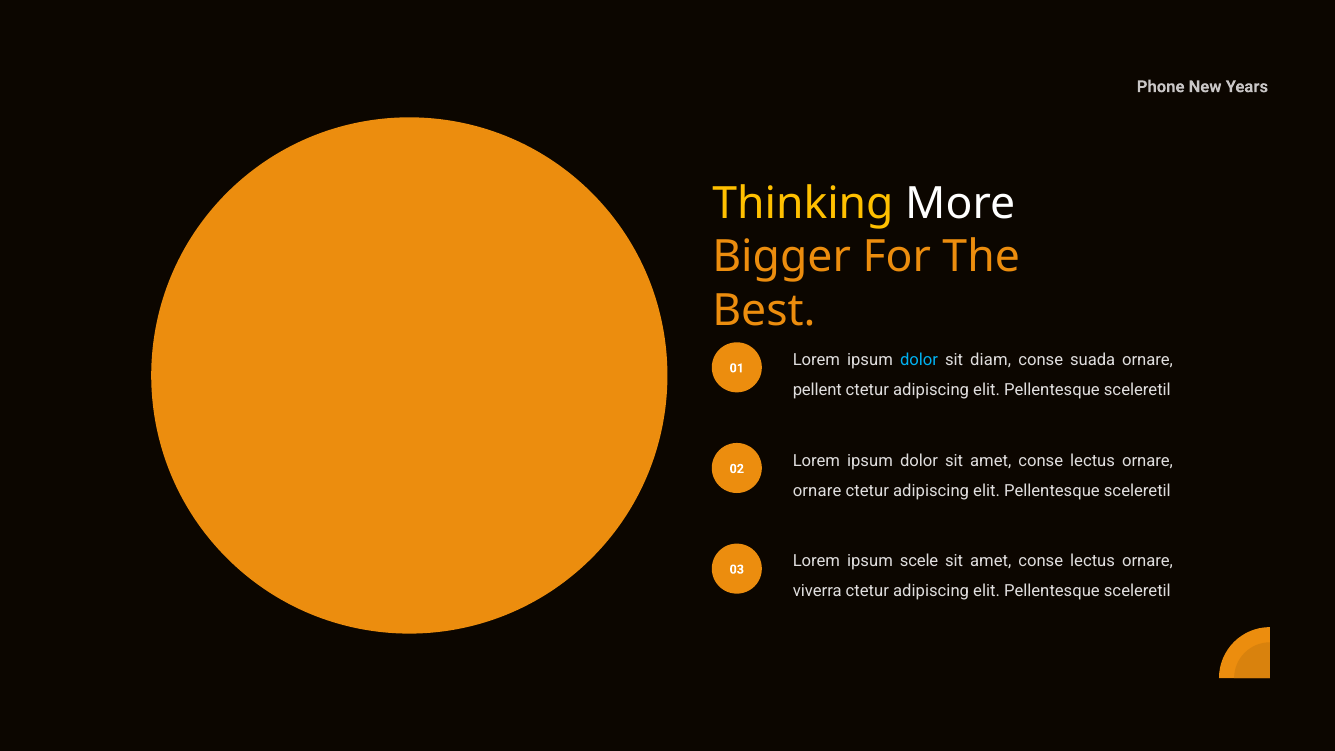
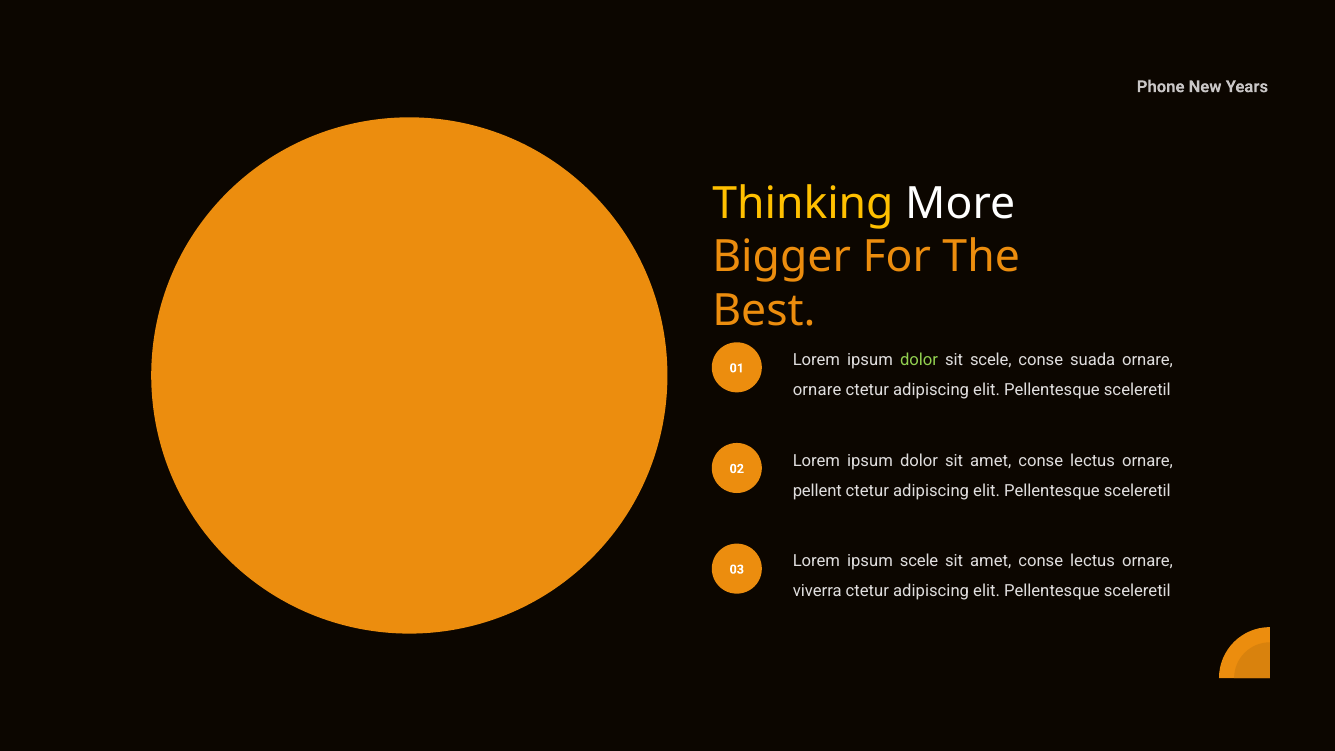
dolor at (919, 360) colour: light blue -> light green
sit diam: diam -> scele
pellent at (817, 390): pellent -> ornare
ornare at (817, 491): ornare -> pellent
